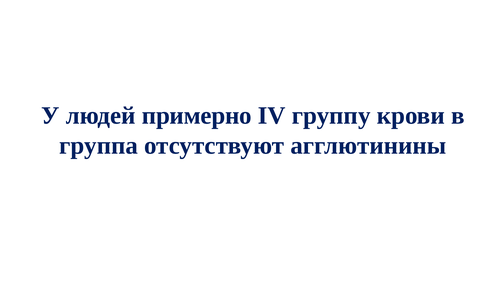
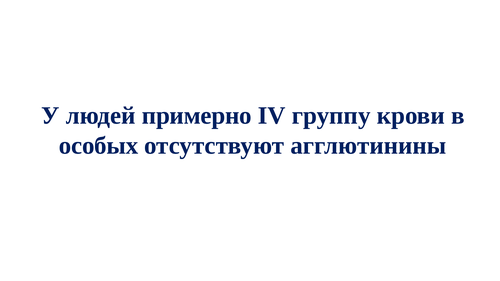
группа: группа -> особых
